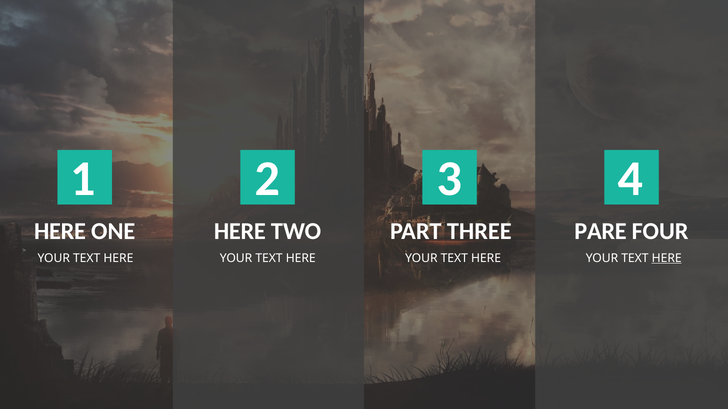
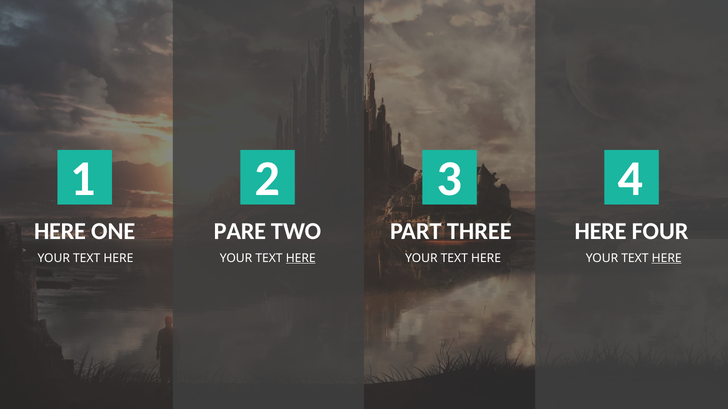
HERE at (240, 232): HERE -> PARE
THREE PARE: PARE -> HERE
HERE at (301, 258) underline: none -> present
